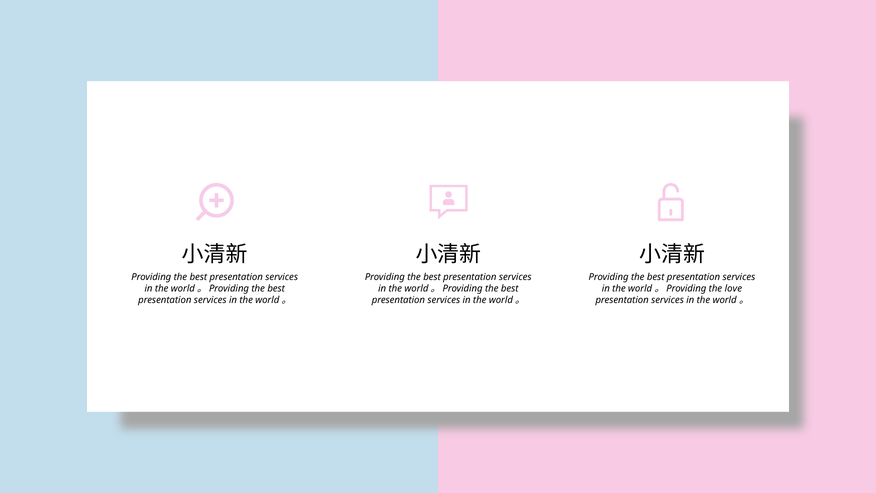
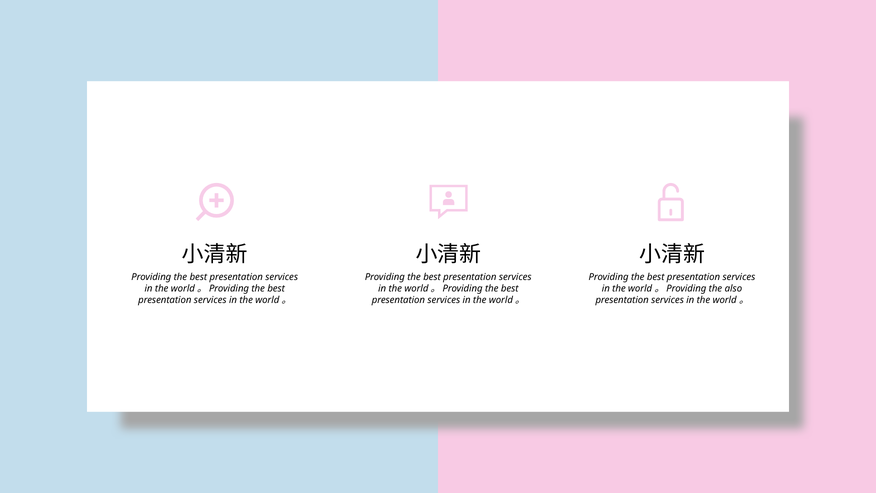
love: love -> also
